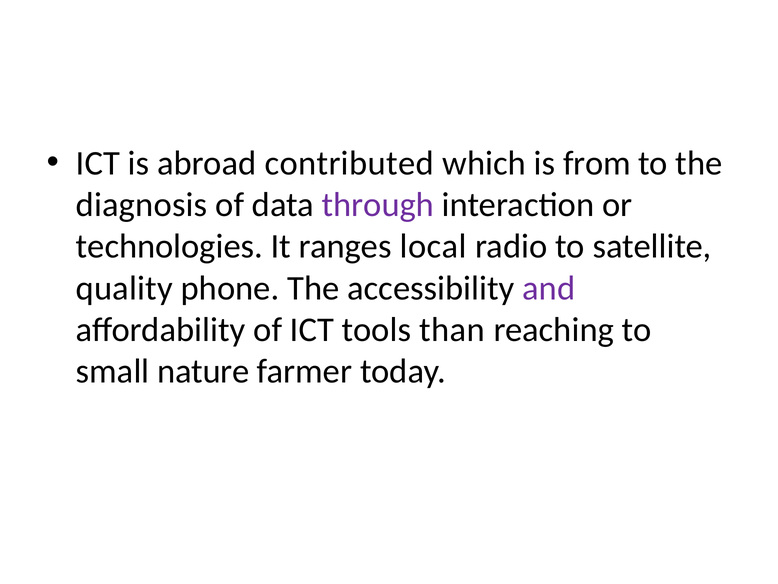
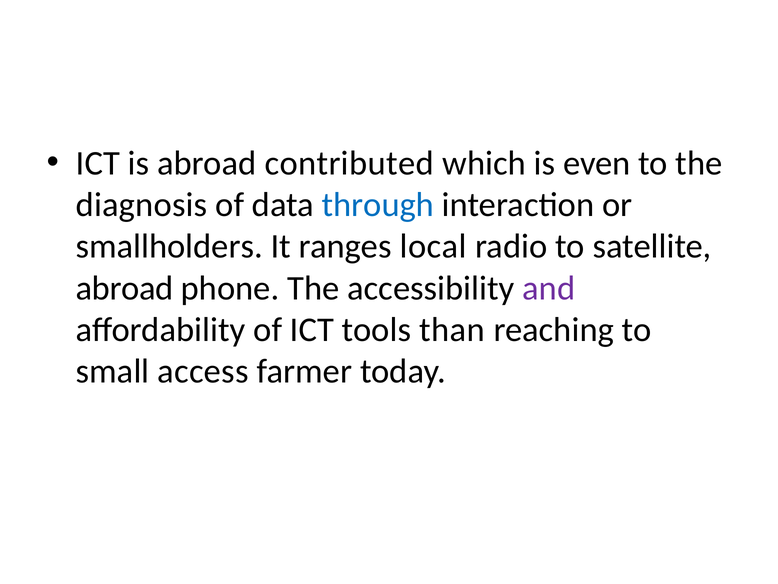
from: from -> even
through colour: purple -> blue
technologies: technologies -> smallholders
quality at (124, 288): quality -> abroad
nature: nature -> access
